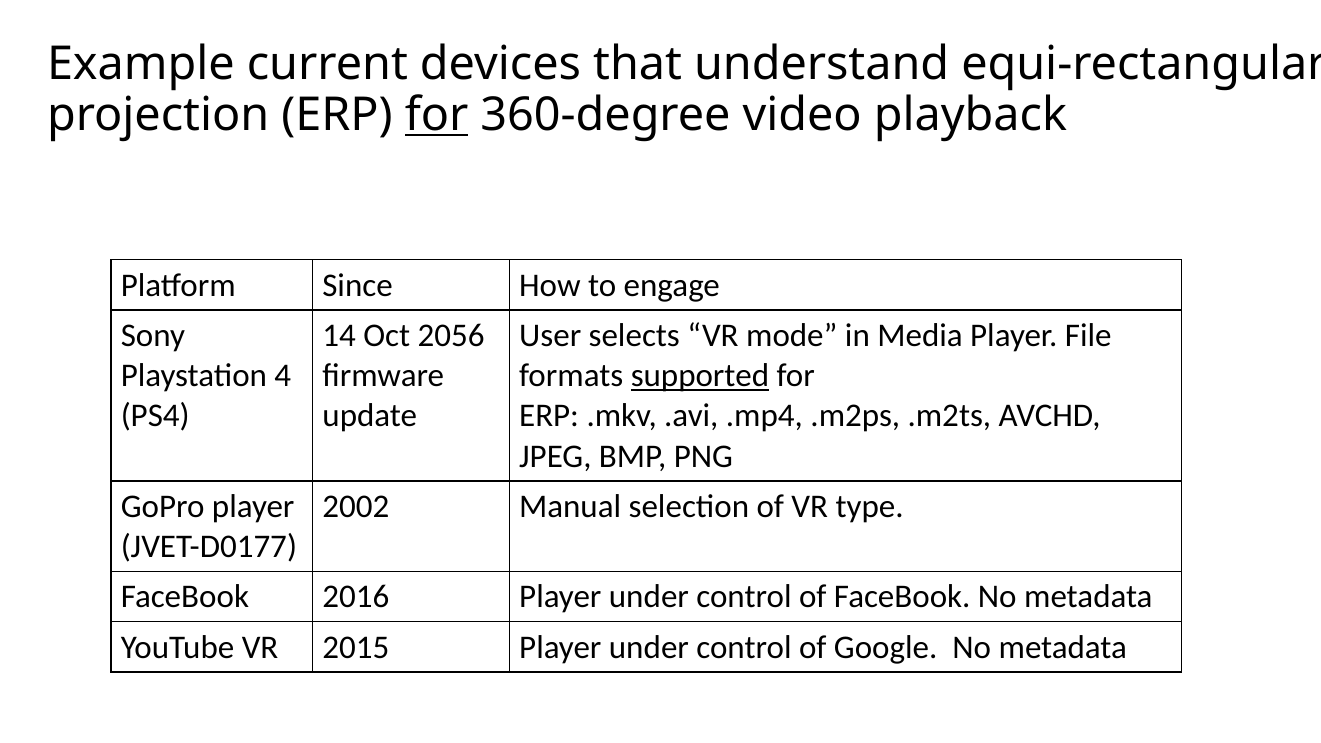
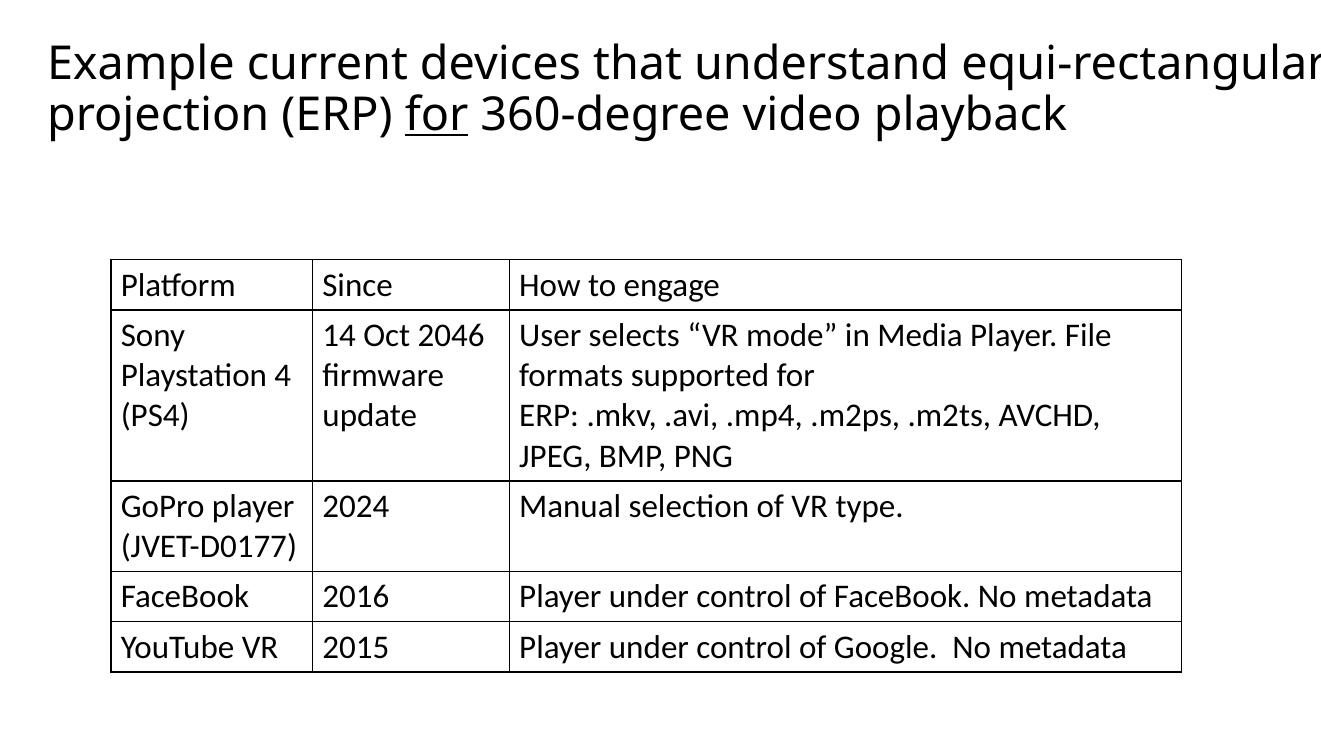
2056: 2056 -> 2046
supported underline: present -> none
2002: 2002 -> 2024
